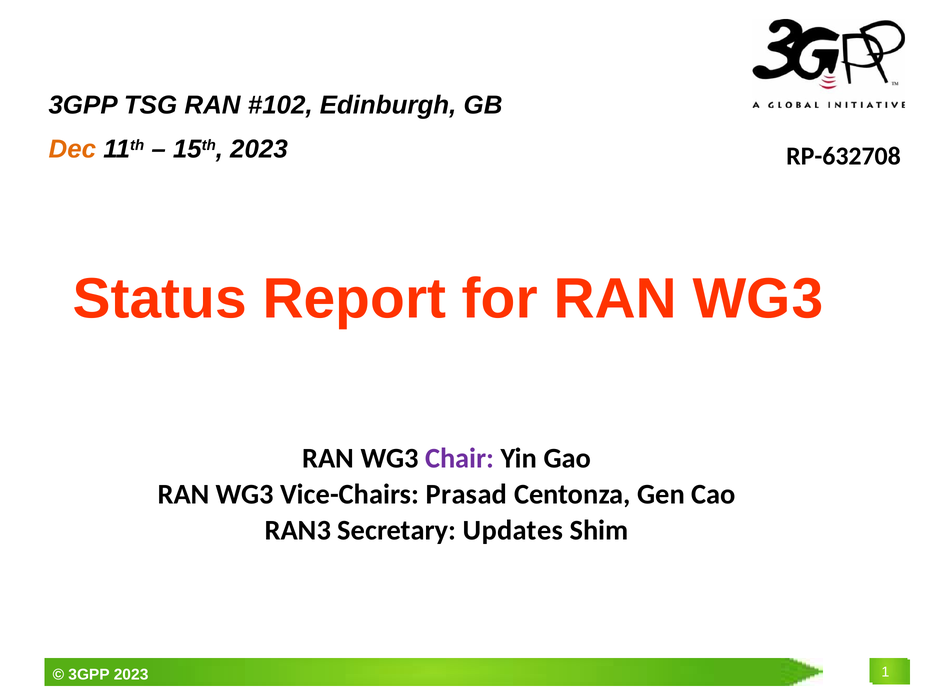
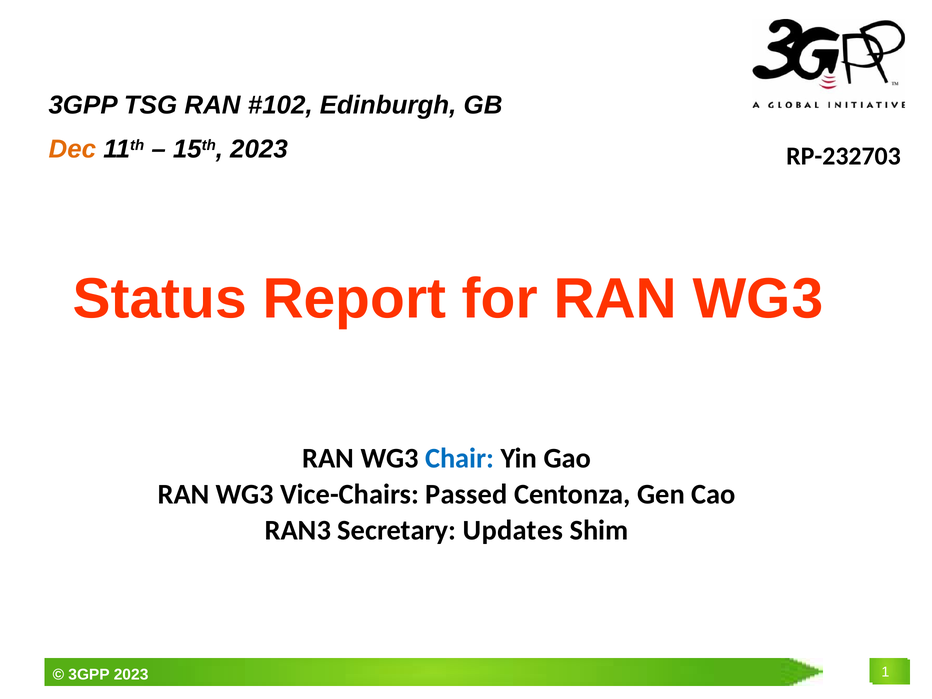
RP-632708: RP-632708 -> RP-232703
Chair colour: purple -> blue
Prasad: Prasad -> Passed
